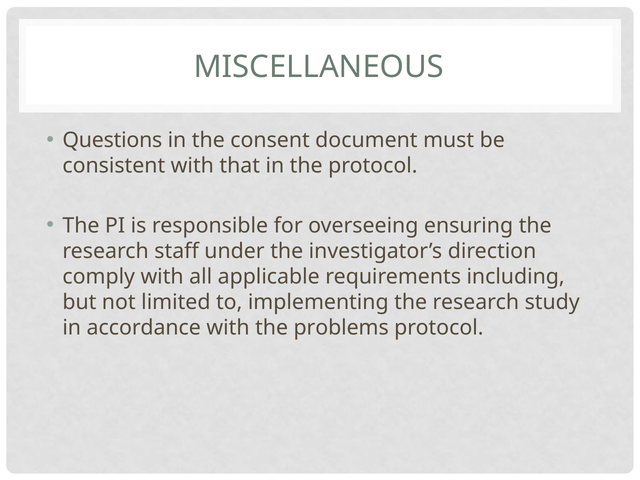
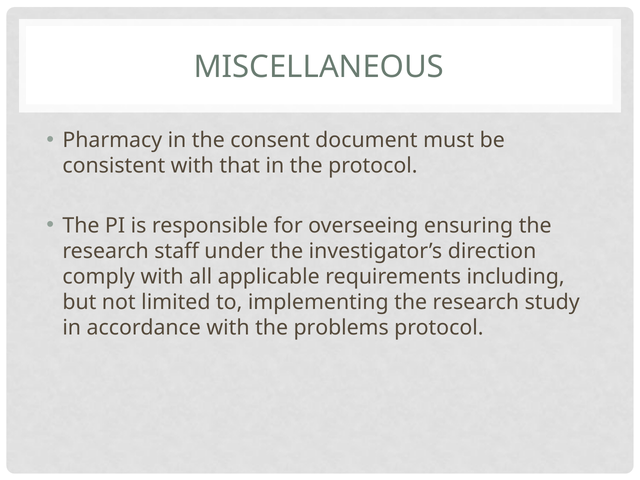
Questions: Questions -> Pharmacy
